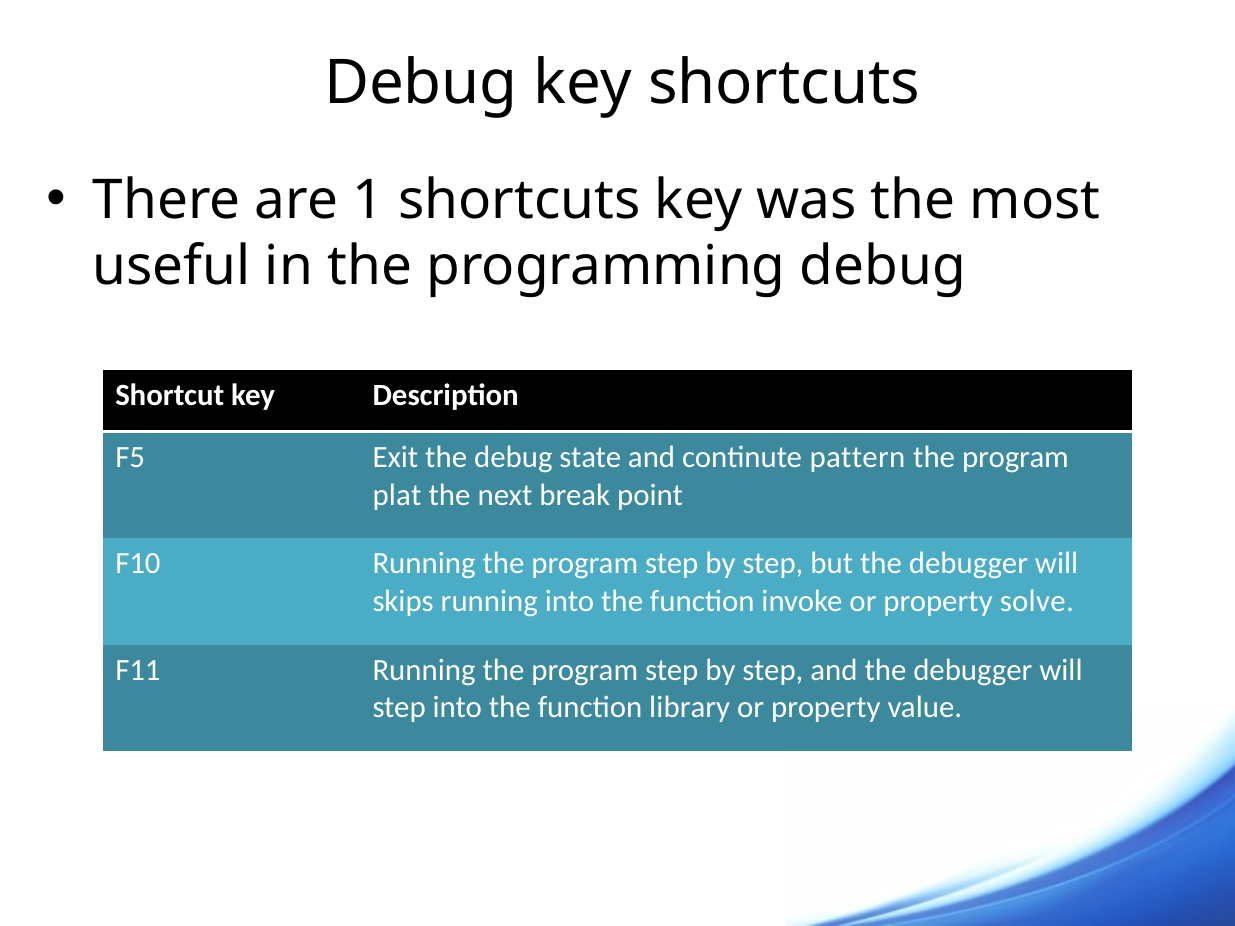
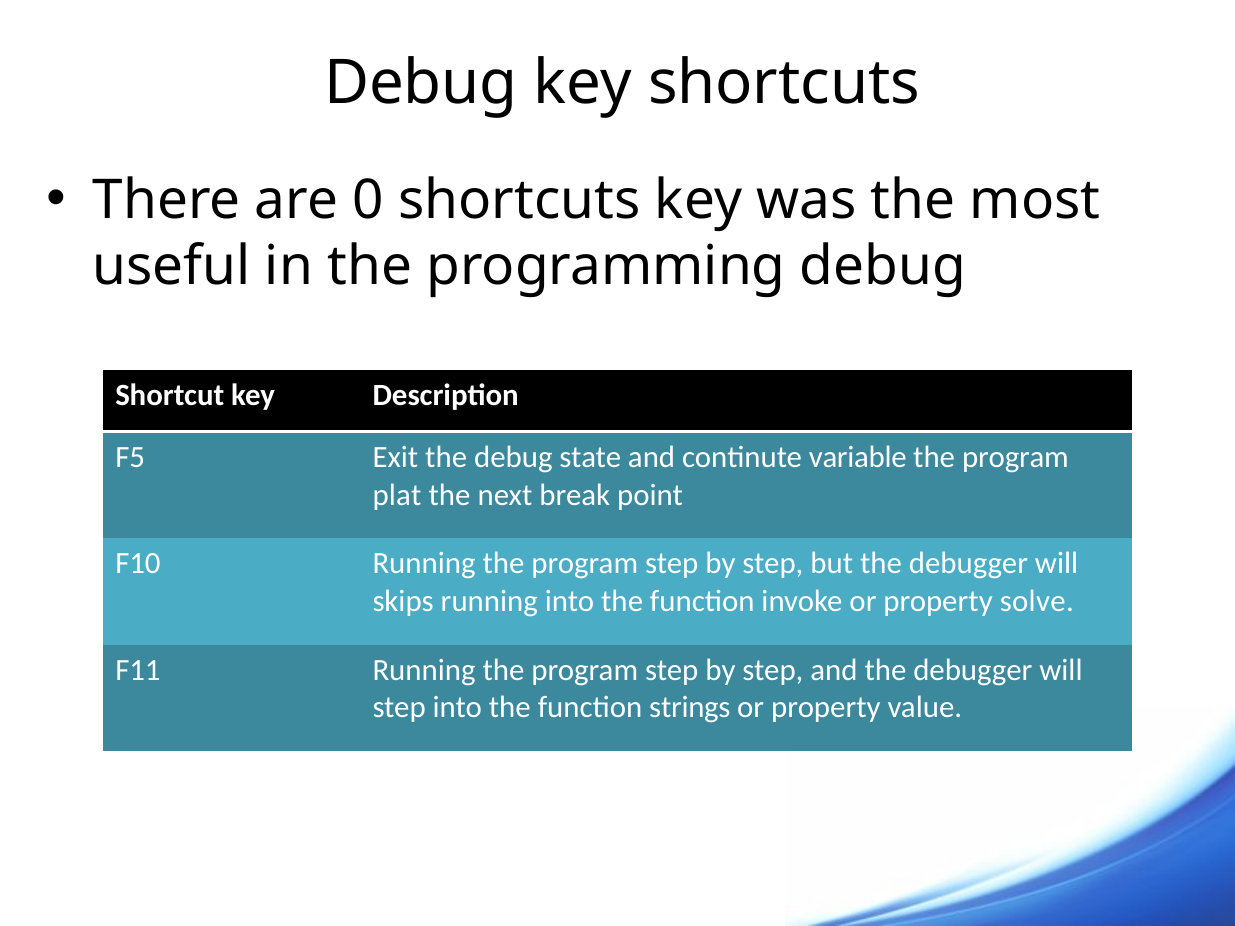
1: 1 -> 0
pattern: pattern -> variable
library: library -> strings
